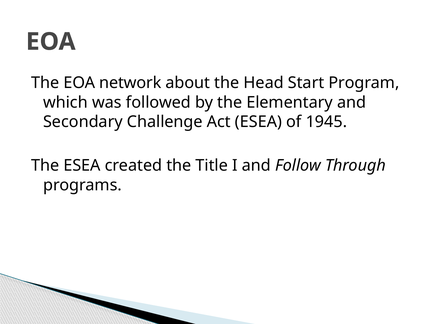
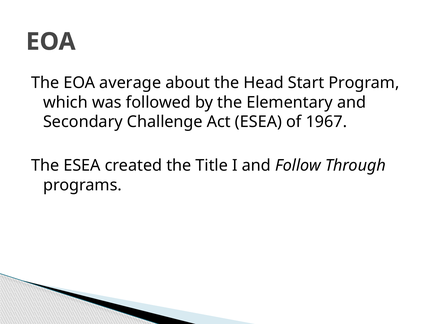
network: network -> average
1945: 1945 -> 1967
